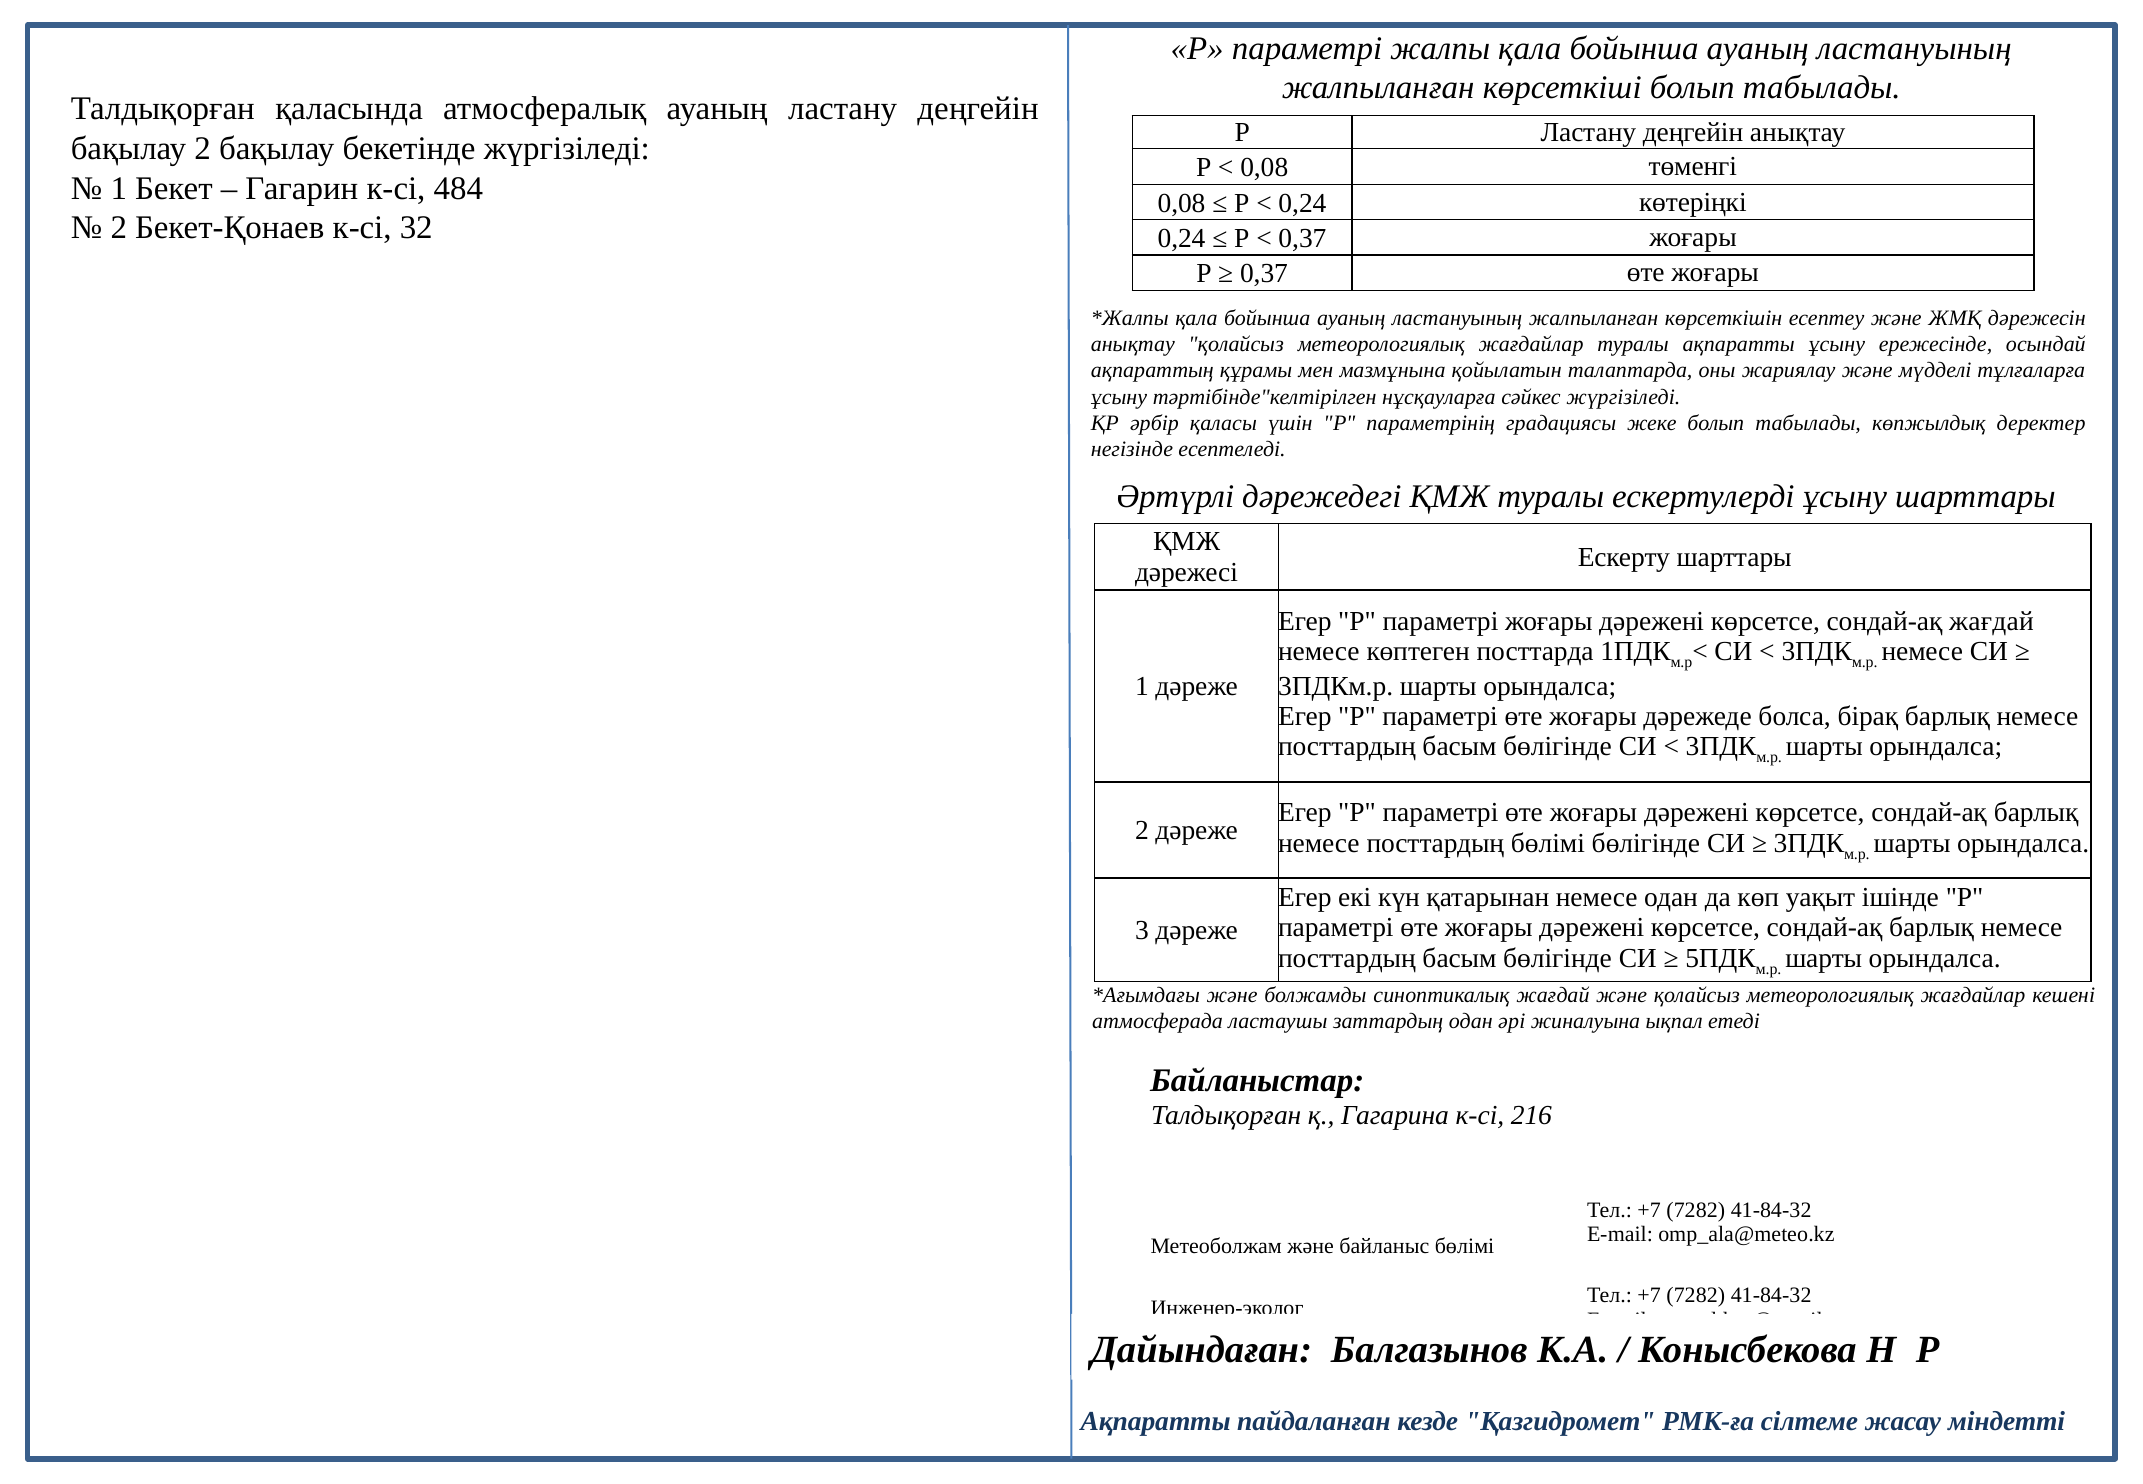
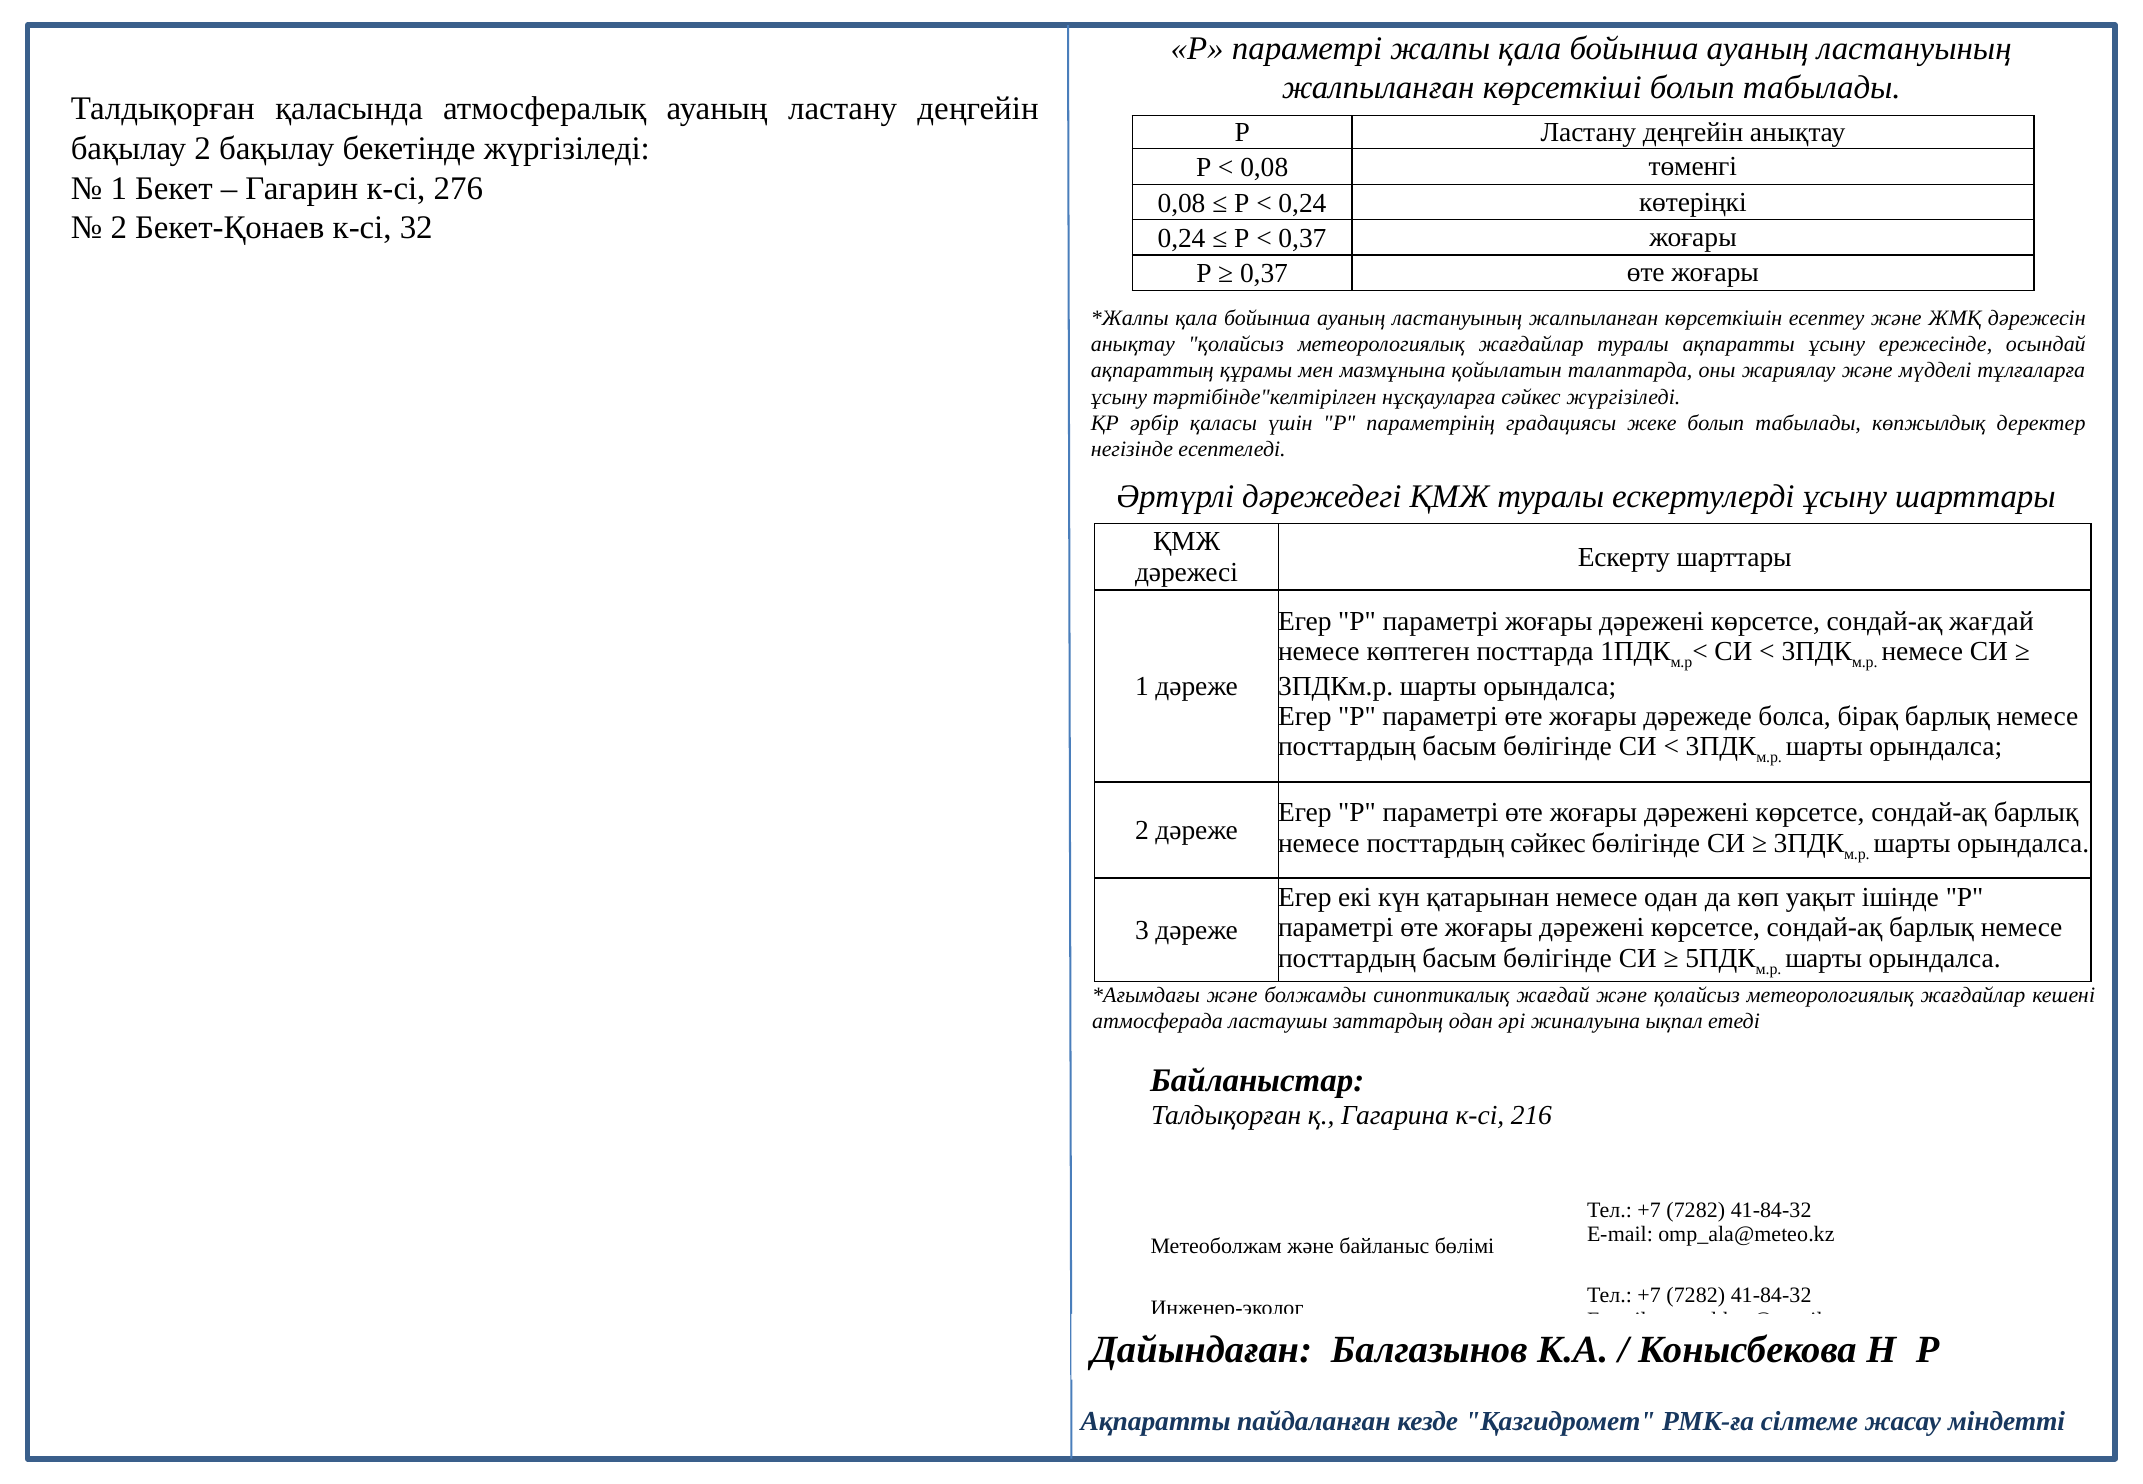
484: 484 -> 276
посттардың бөлімі: бөлімі -> сәйкес
